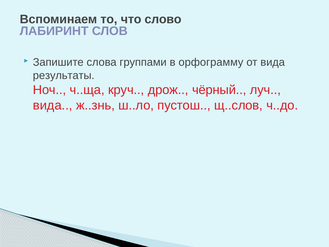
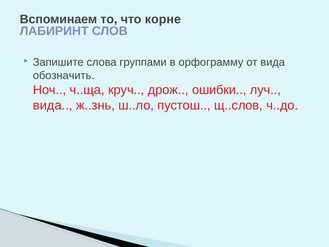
слово: слово -> корне
результаты: результаты -> обозначить
чёрный: чёрный -> ошибки
